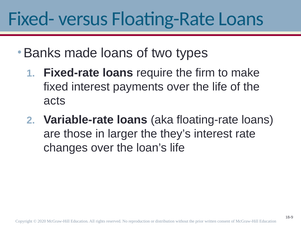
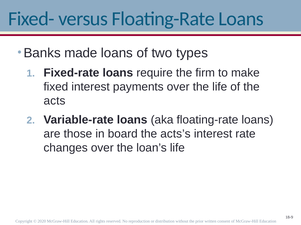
larger: larger -> board
they’s: they’s -> acts’s
